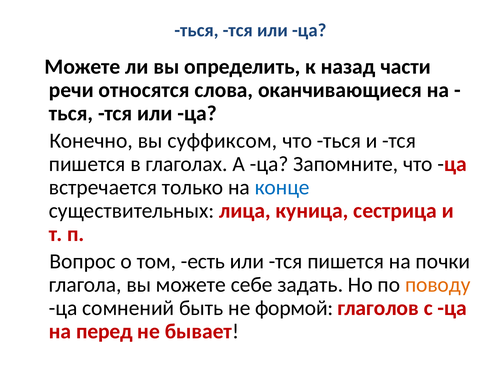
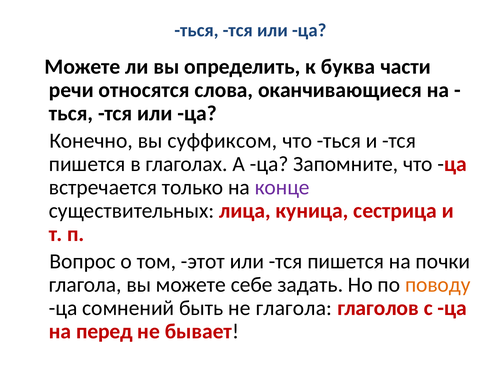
назад: назад -> буква
конце colour: blue -> purple
есть: есть -> этот
не формой: формой -> глагола
